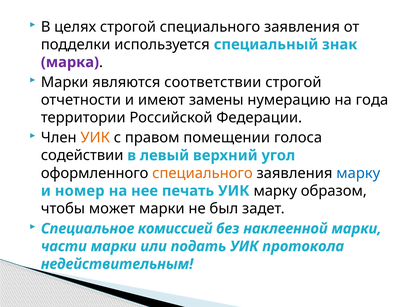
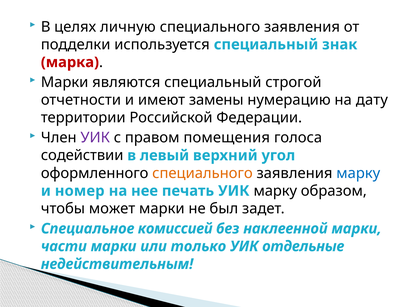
целях строгой: строгой -> личную
марка colour: purple -> red
являются соответствии: соответствии -> специальный
года: года -> дату
УИК at (95, 138) colour: orange -> purple
помещении: помещении -> помещения
подать: подать -> только
протокола: протокола -> отдельные
